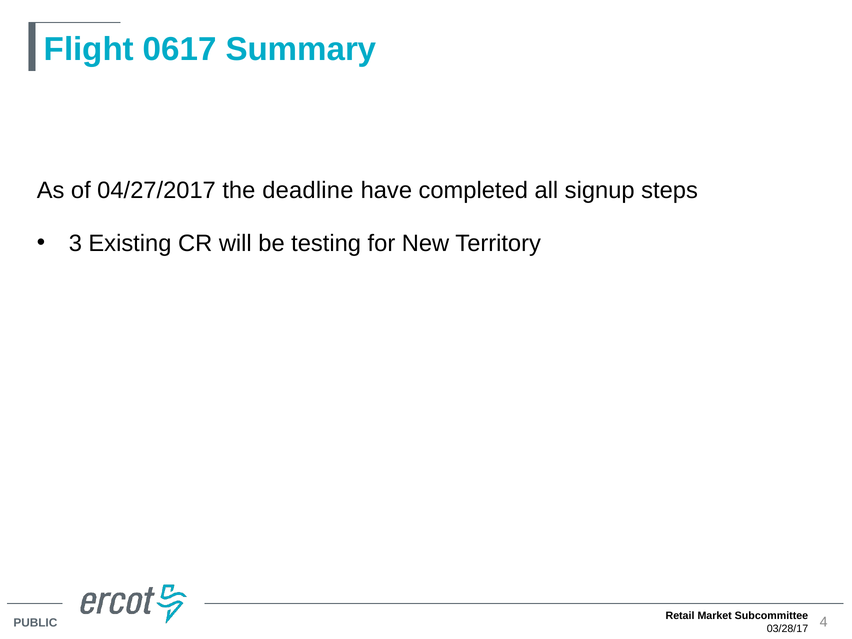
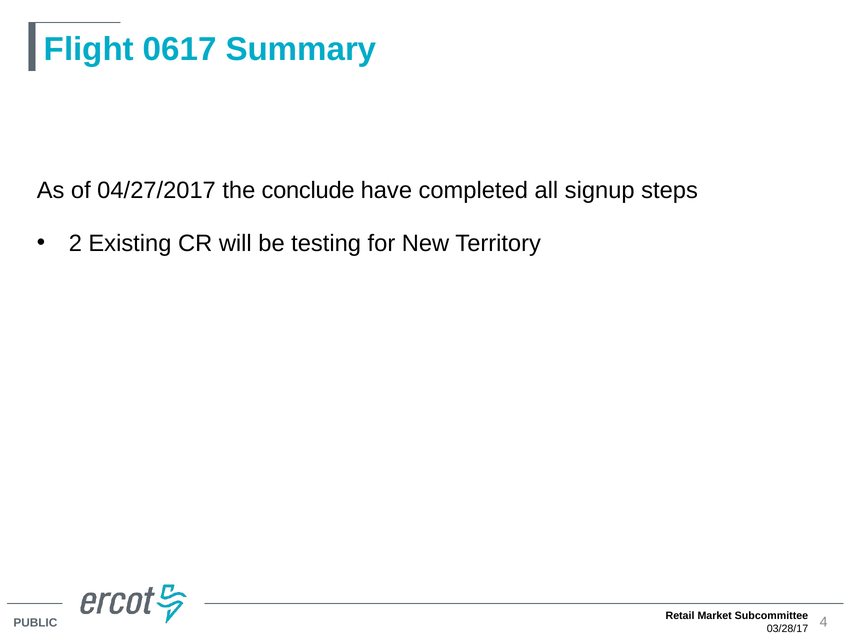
deadline: deadline -> conclude
3: 3 -> 2
